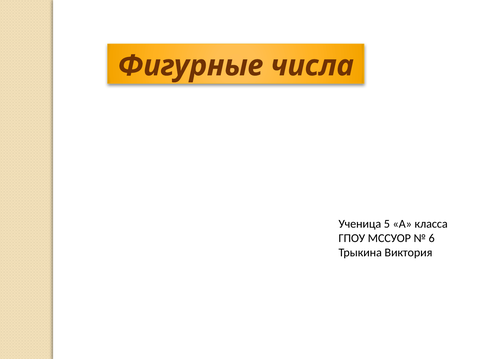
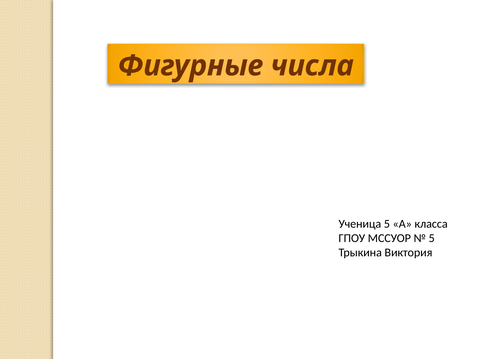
6 at (432, 238): 6 -> 5
